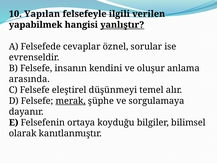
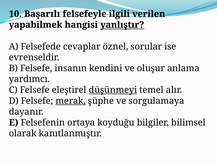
Yapılan: Yapılan -> Başarılı
arasında: arasında -> yardımcı
düşünmeyi underline: none -> present
